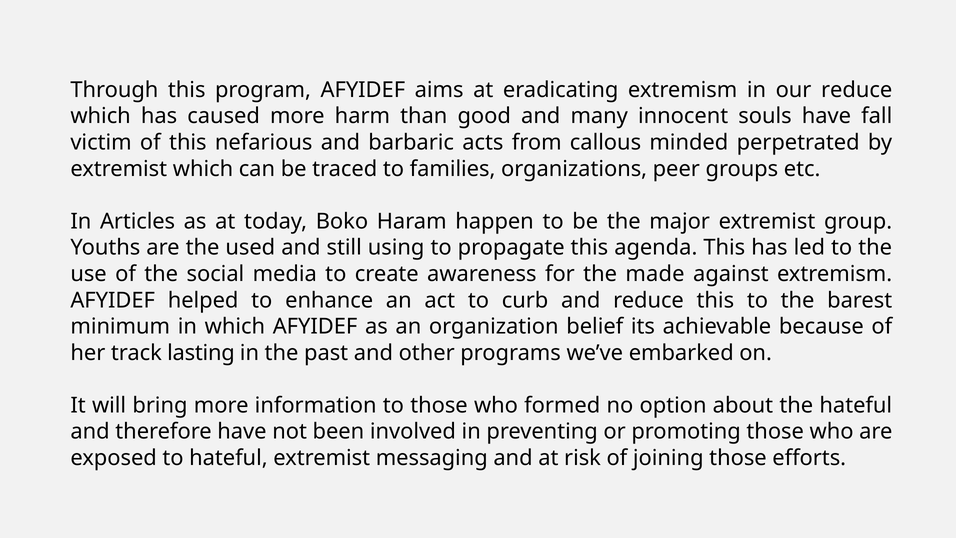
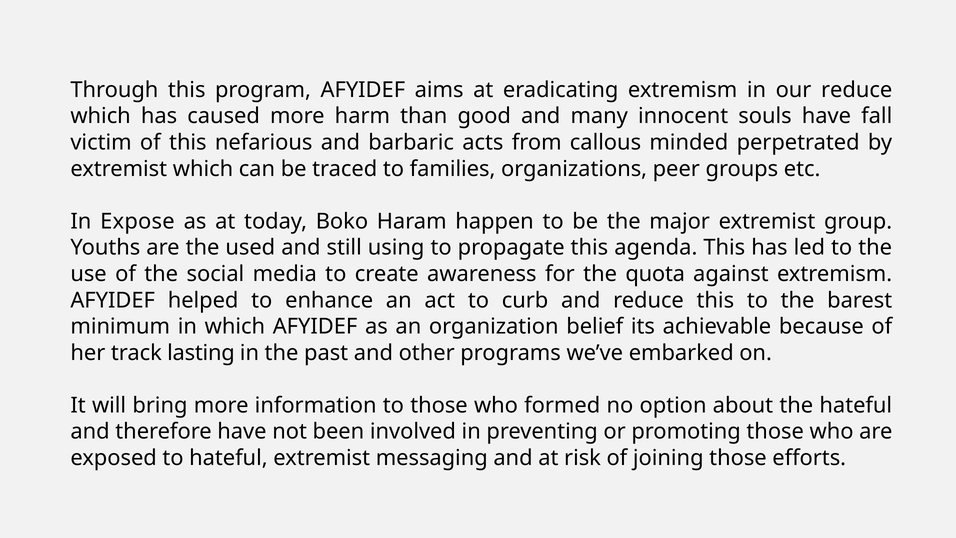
Articles: Articles -> Expose
made: made -> quota
